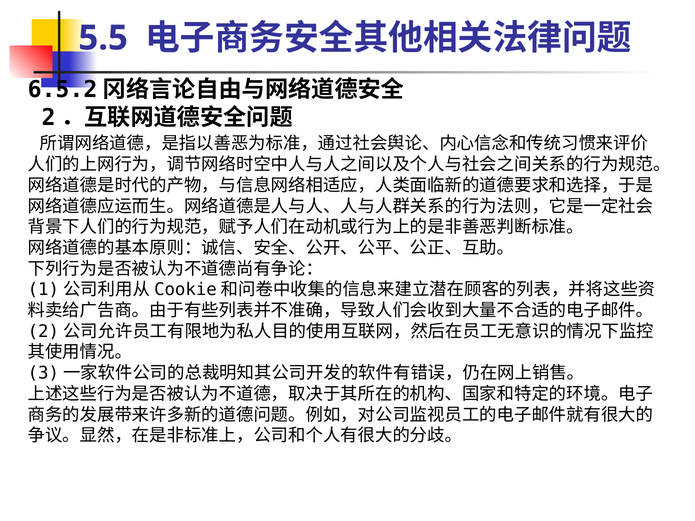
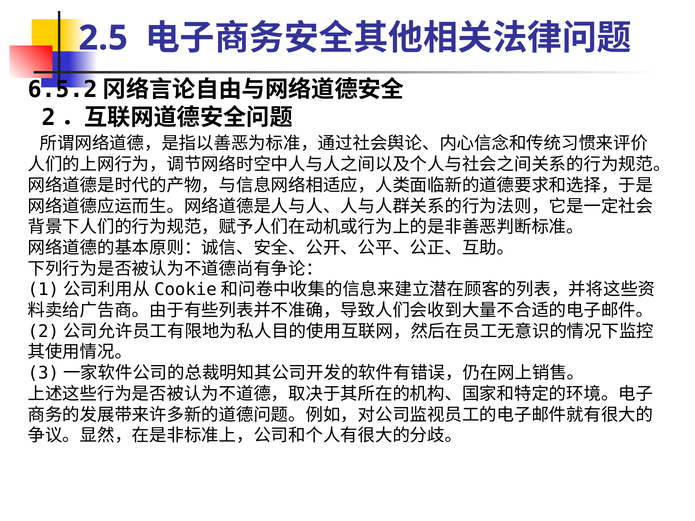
5.5: 5.5 -> 2.5
